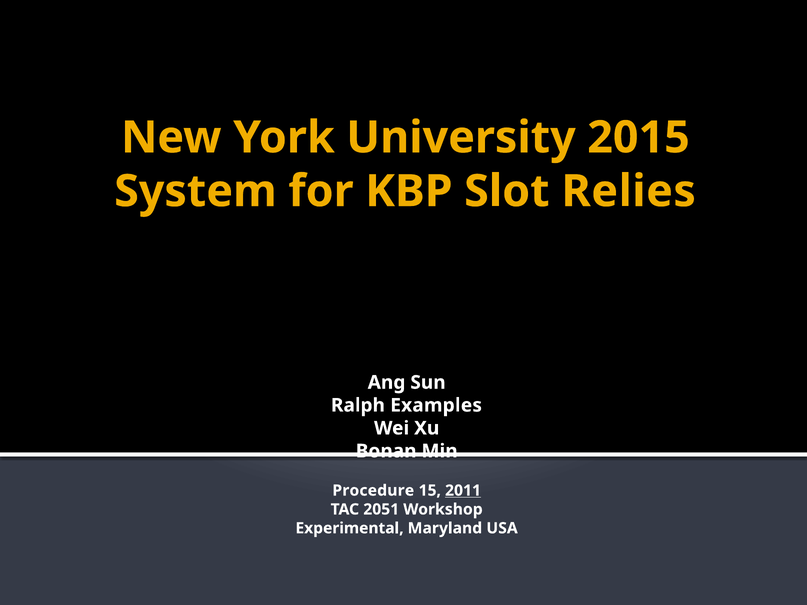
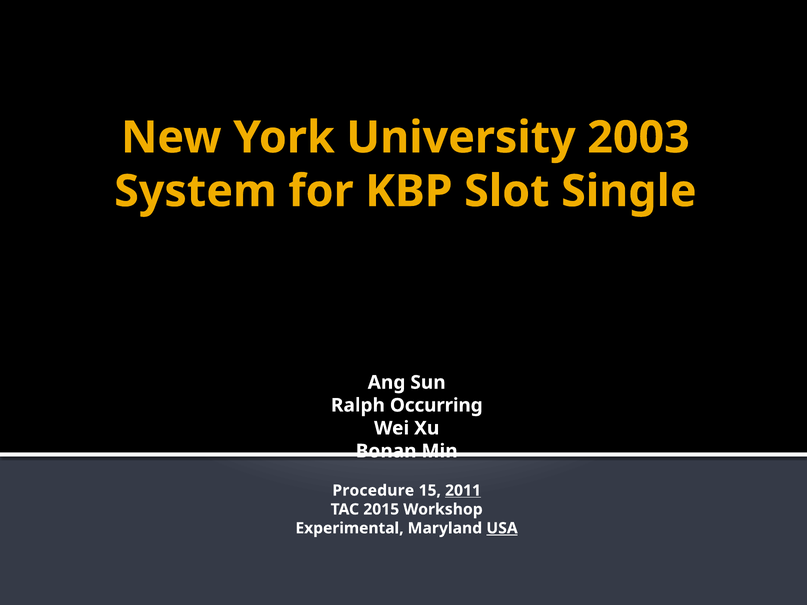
2015: 2015 -> 2003
Relies: Relies -> Single
Examples: Examples -> Occurring
2051: 2051 -> 2015
USA underline: none -> present
